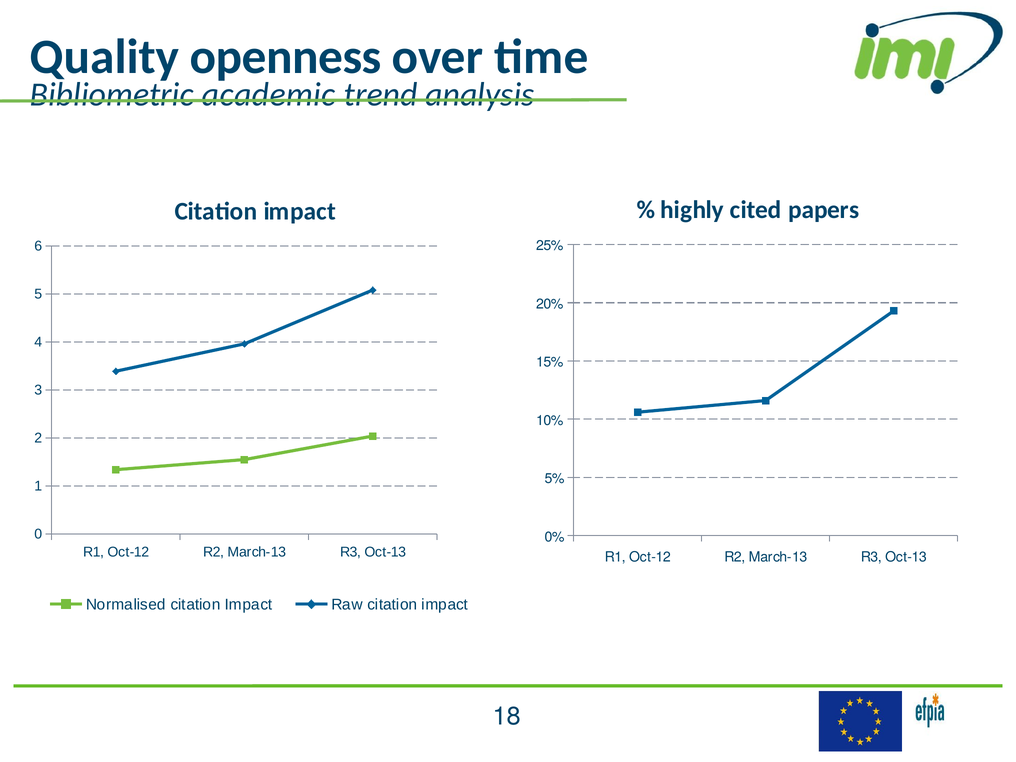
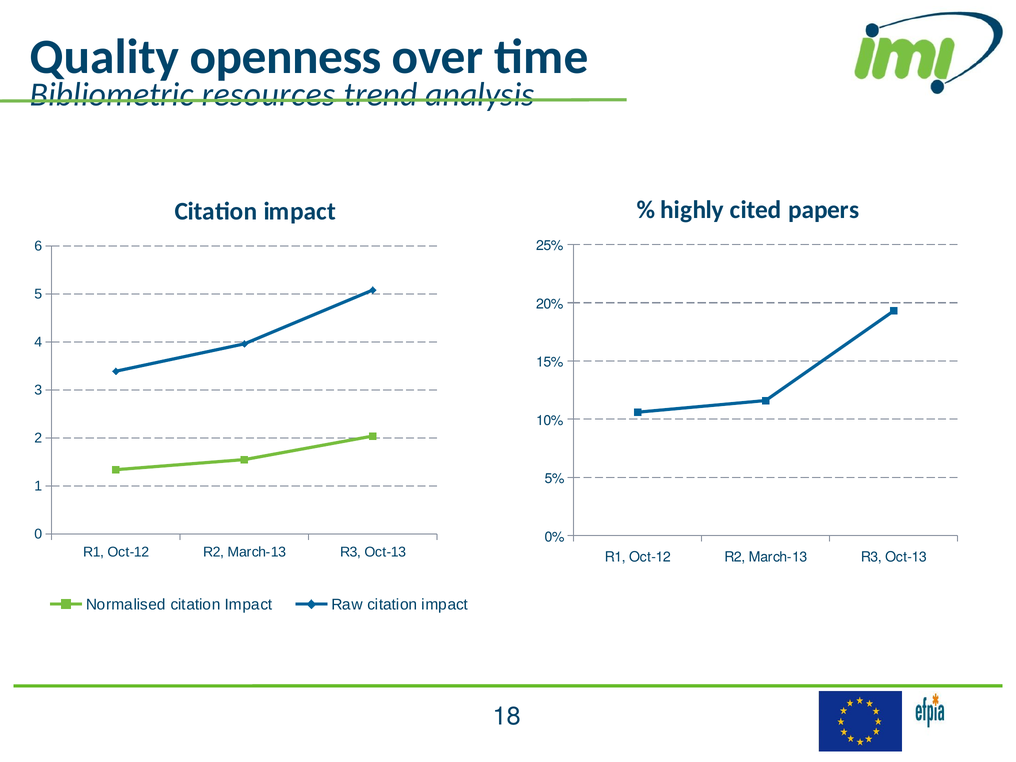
academic: academic -> resources
